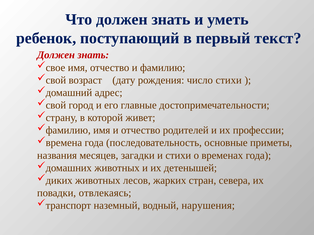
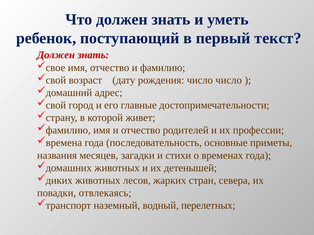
число стихи: стихи -> число
нарушения: нарушения -> перелетных
